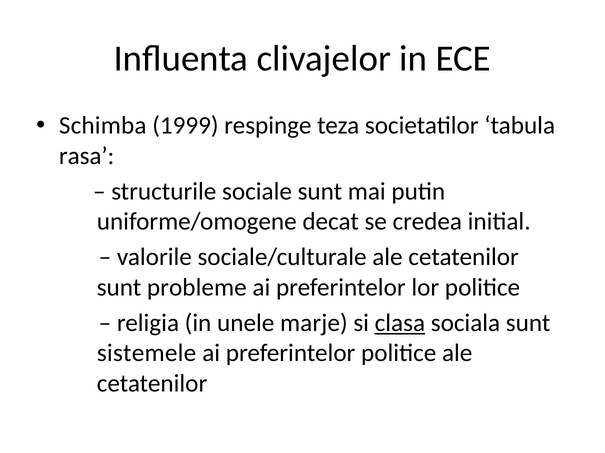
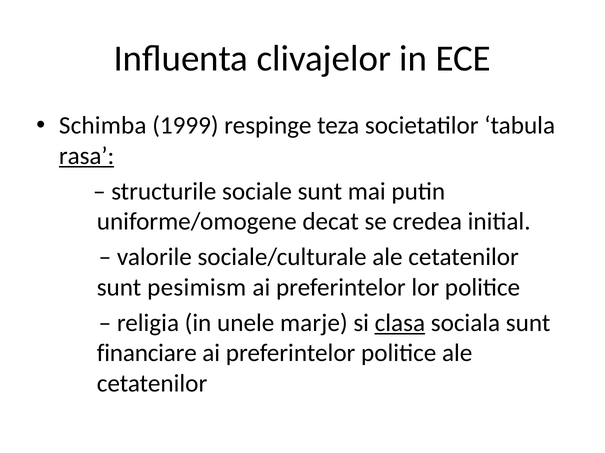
rasa underline: none -> present
probleme: probleme -> pesimism
sistemele: sistemele -> financiare
